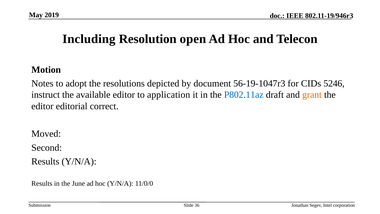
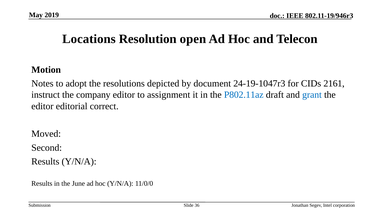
Including: Including -> Locations
56-19-1047r3: 56-19-1047r3 -> 24-19-1047r3
5246: 5246 -> 2161
available: available -> company
application: application -> assignment
grant colour: orange -> blue
